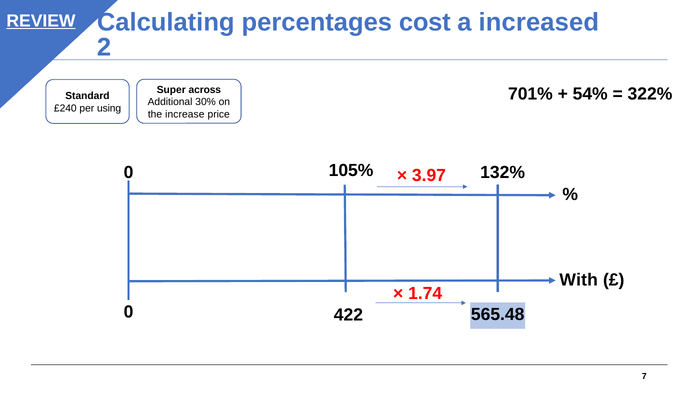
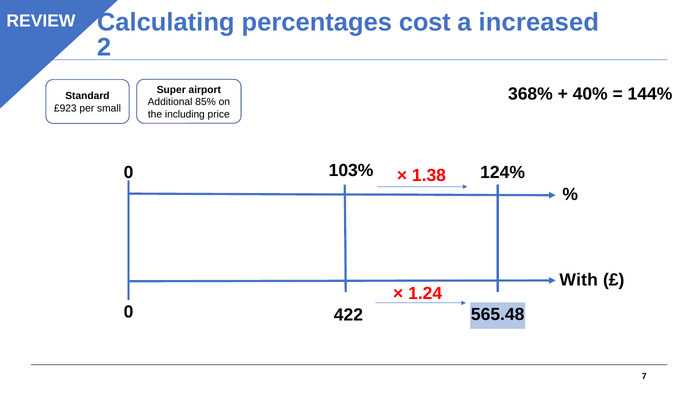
REVIEW underline: present -> none
across: across -> airport
701%: 701% -> 368%
54%: 54% -> 40%
322%: 322% -> 144%
30%: 30% -> 85%
£240: £240 -> £923
using: using -> small
increase: increase -> including
105%: 105% -> 103%
132%: 132% -> 124%
3.97: 3.97 -> 1.38
1.74: 1.74 -> 1.24
